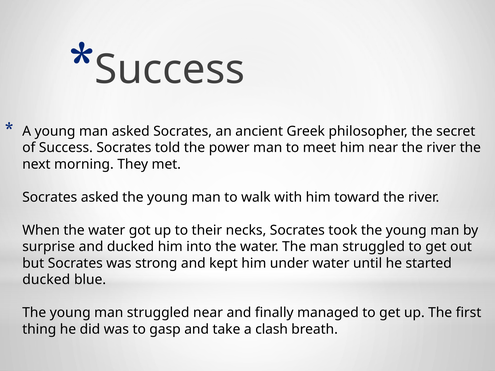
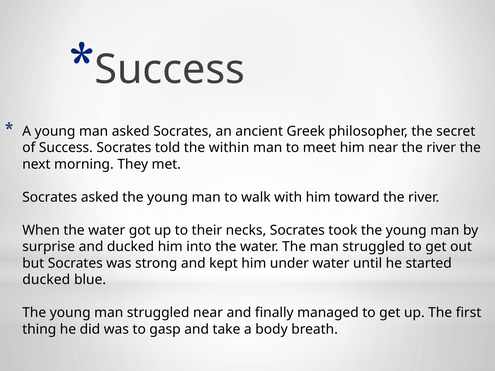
power: power -> within
clash: clash -> body
